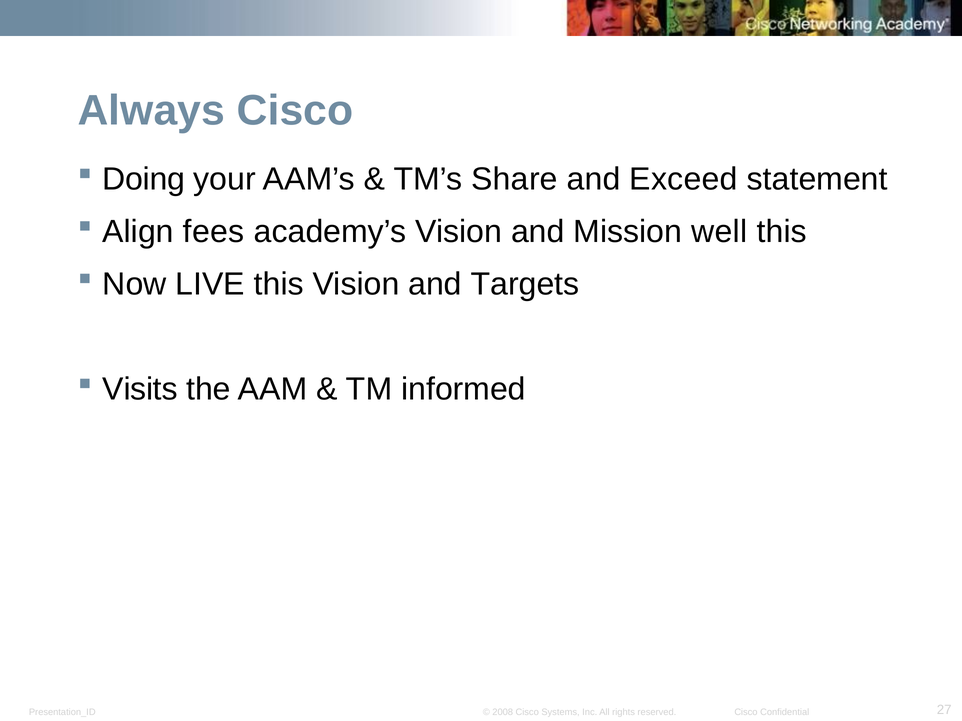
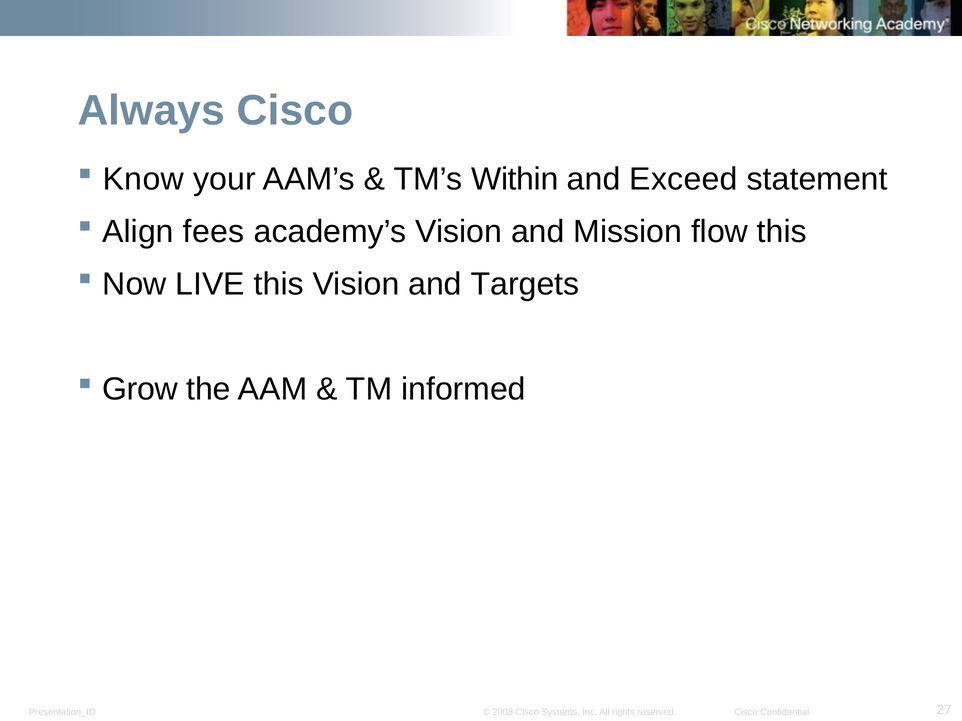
Doing: Doing -> Know
Share: Share -> Within
well: well -> flow
Visits: Visits -> Grow
